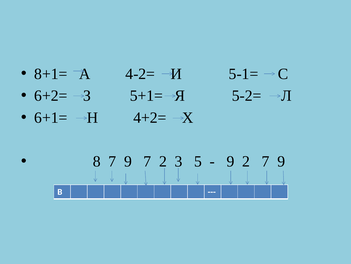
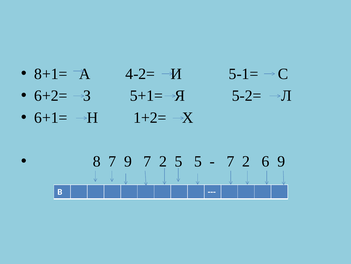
4+2=: 4+2= -> 1+2=
2 3: 3 -> 5
9 at (231, 161): 9 -> 7
2 7: 7 -> 6
